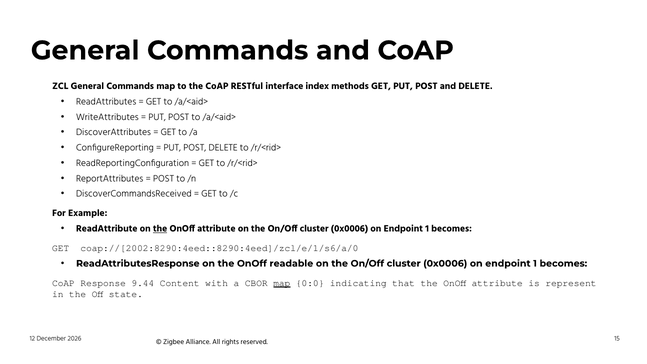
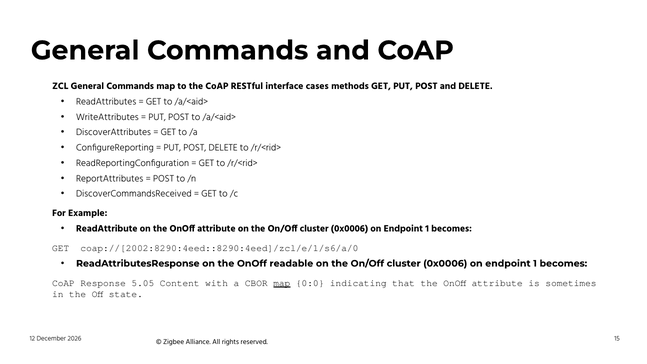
index: index -> cases
the at (160, 229) underline: present -> none
9.44: 9.44 -> 5.05
represent: represent -> sometimes
